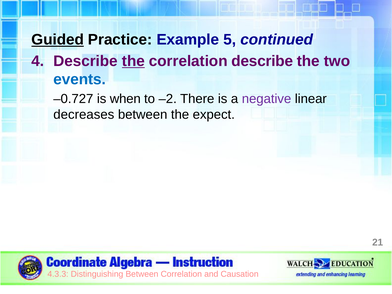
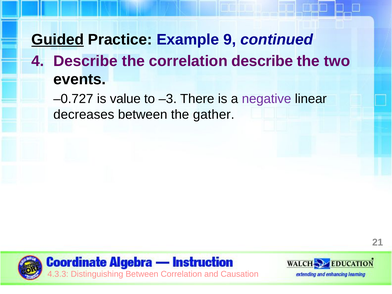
5: 5 -> 9
the at (133, 61) underline: present -> none
events colour: blue -> black
when: when -> value
–2: –2 -> –3
expect: expect -> gather
